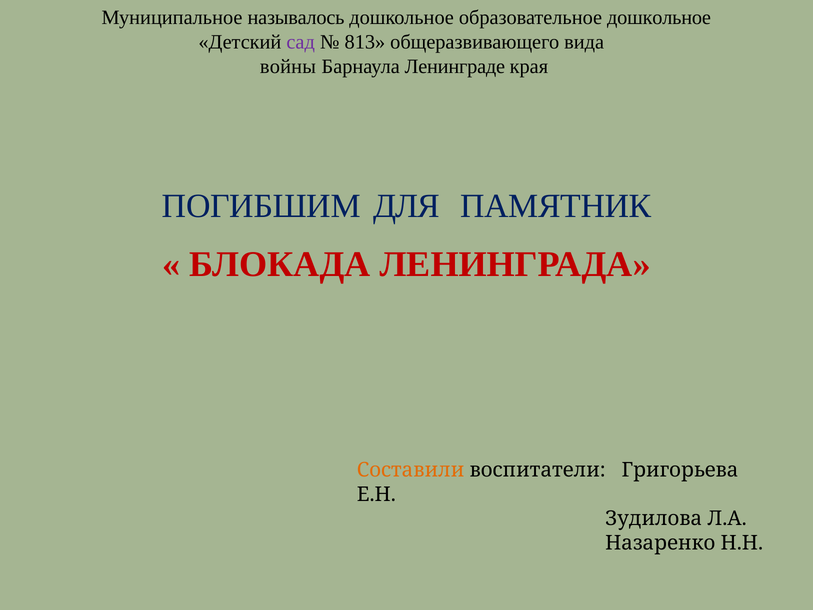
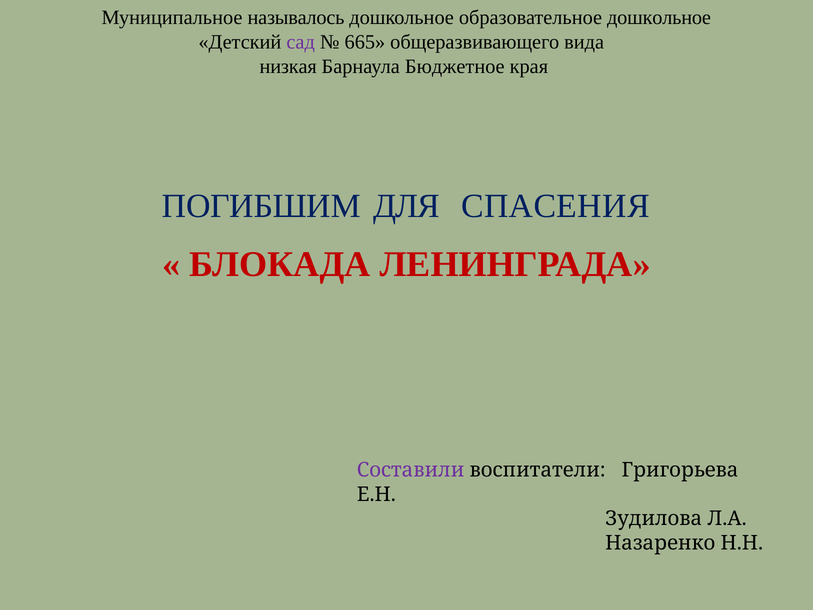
813: 813 -> 665
войны: войны -> низкая
Ленинграде: Ленинграде -> Бюджетное
ПАМЯТНИК: ПАМЯТНИК -> СПАСЕНИЯ
Составили colour: orange -> purple
